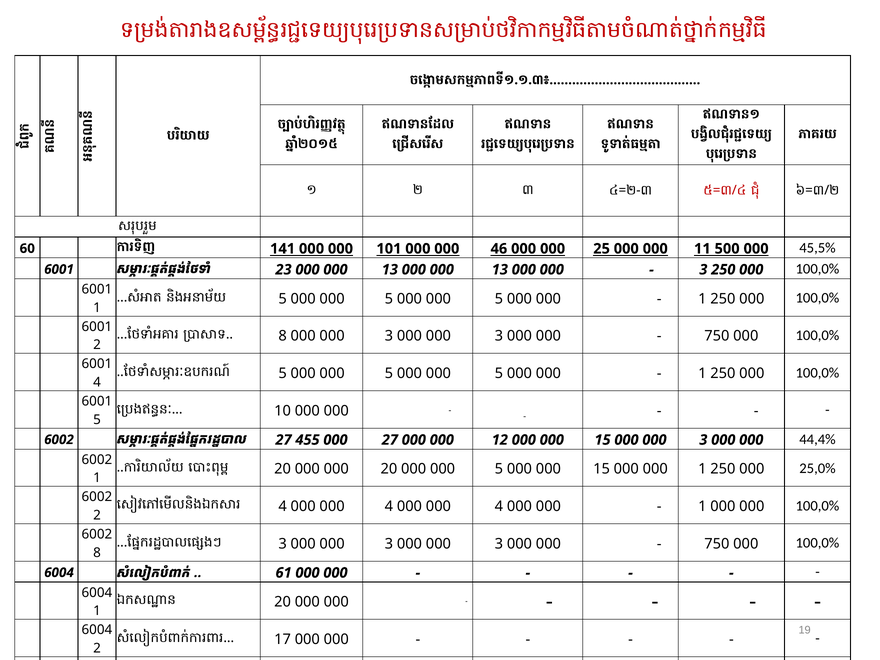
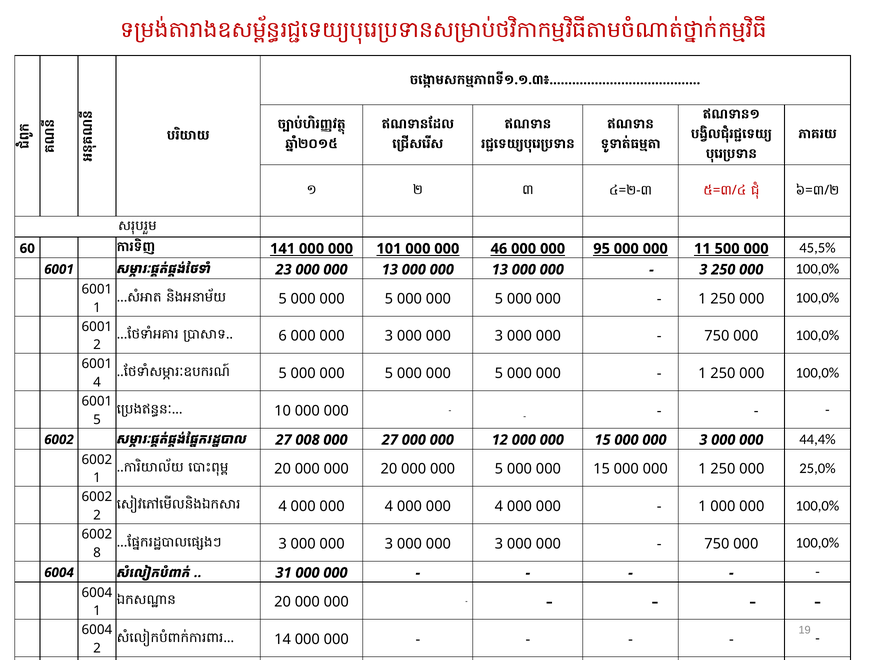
46 000 000 25: 25 -> 95
8 at (283, 336): 8 -> 6
455: 455 -> 008
61 at (284, 573): 61 -> 31
17: 17 -> 14
